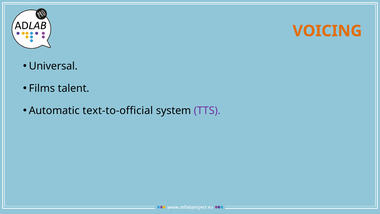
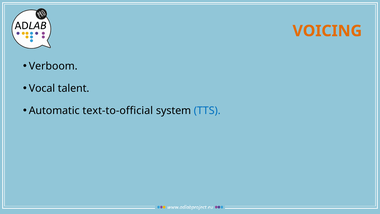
Universal: Universal -> Verboom
Films: Films -> Vocal
TTS colour: purple -> blue
